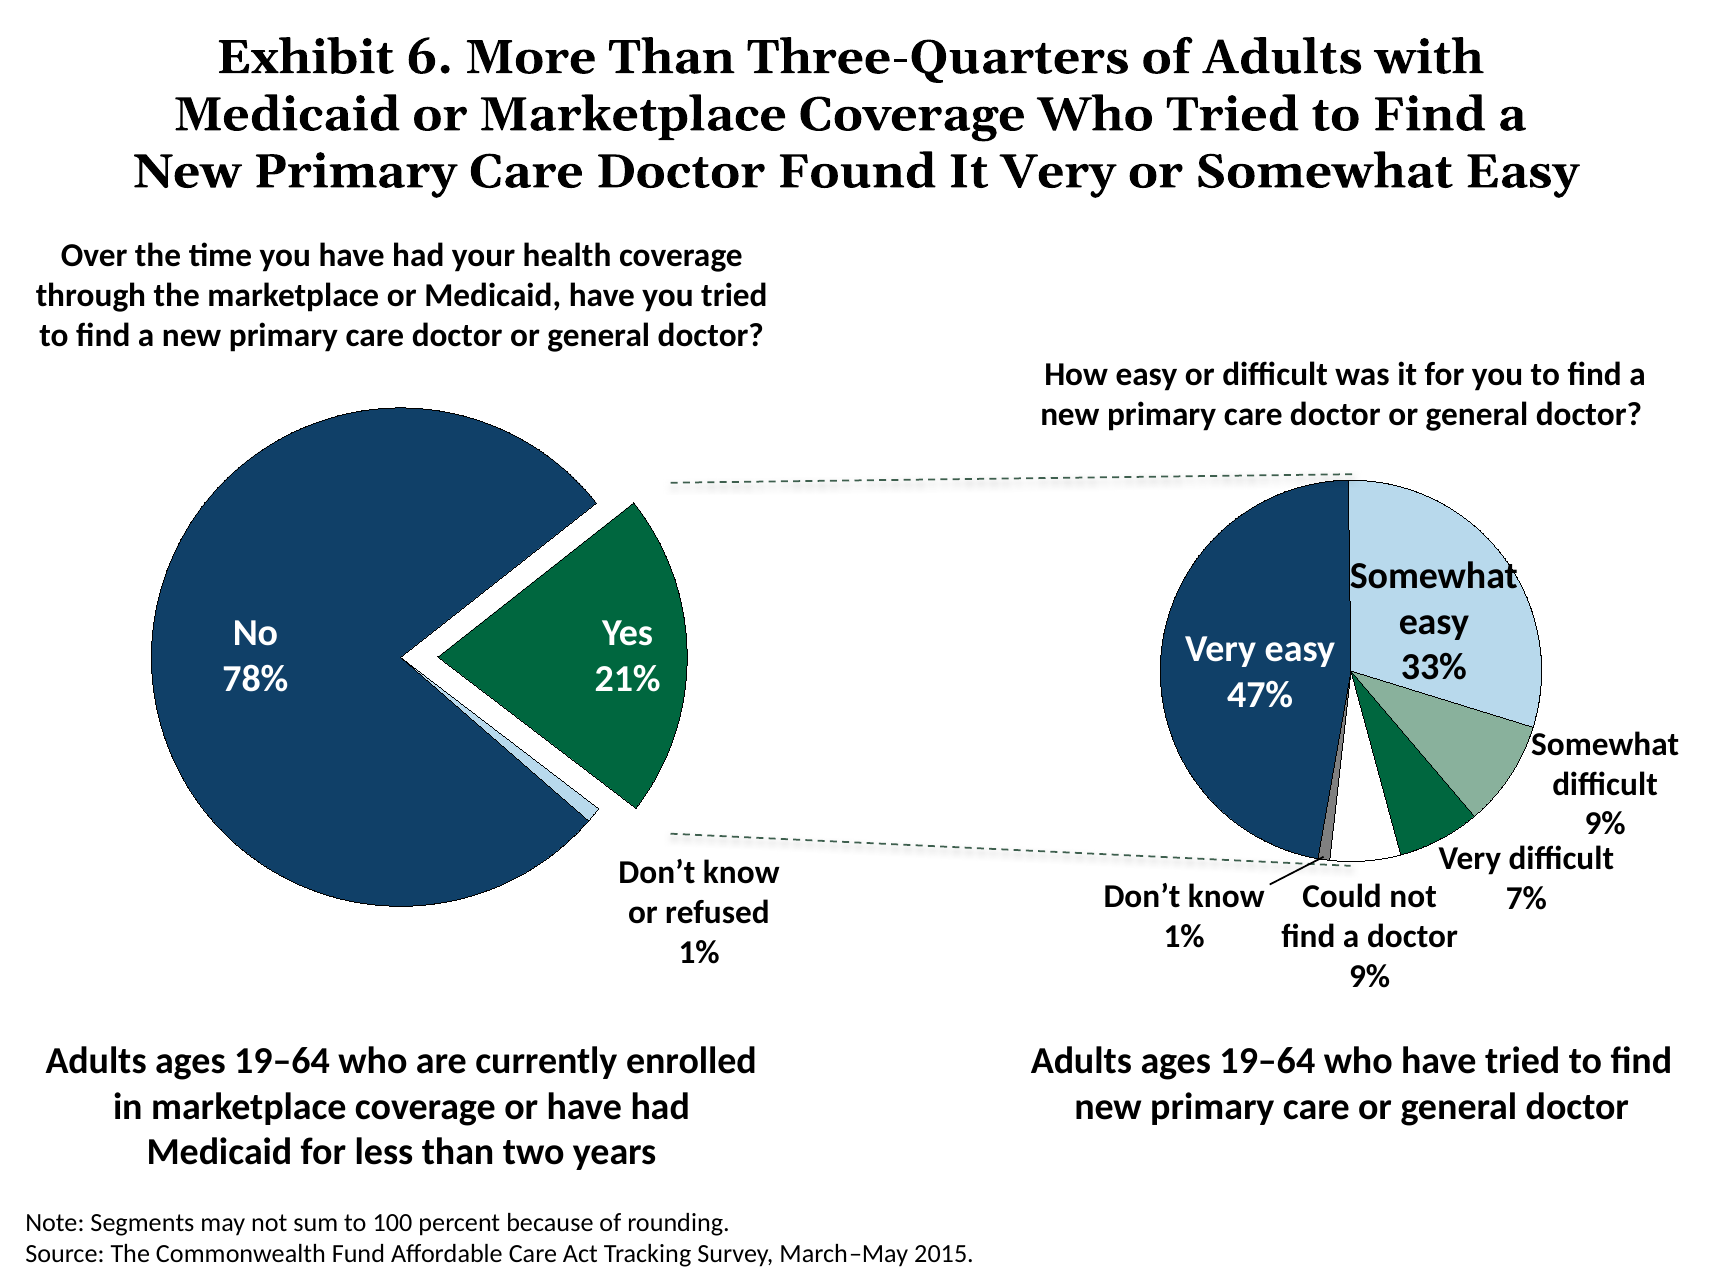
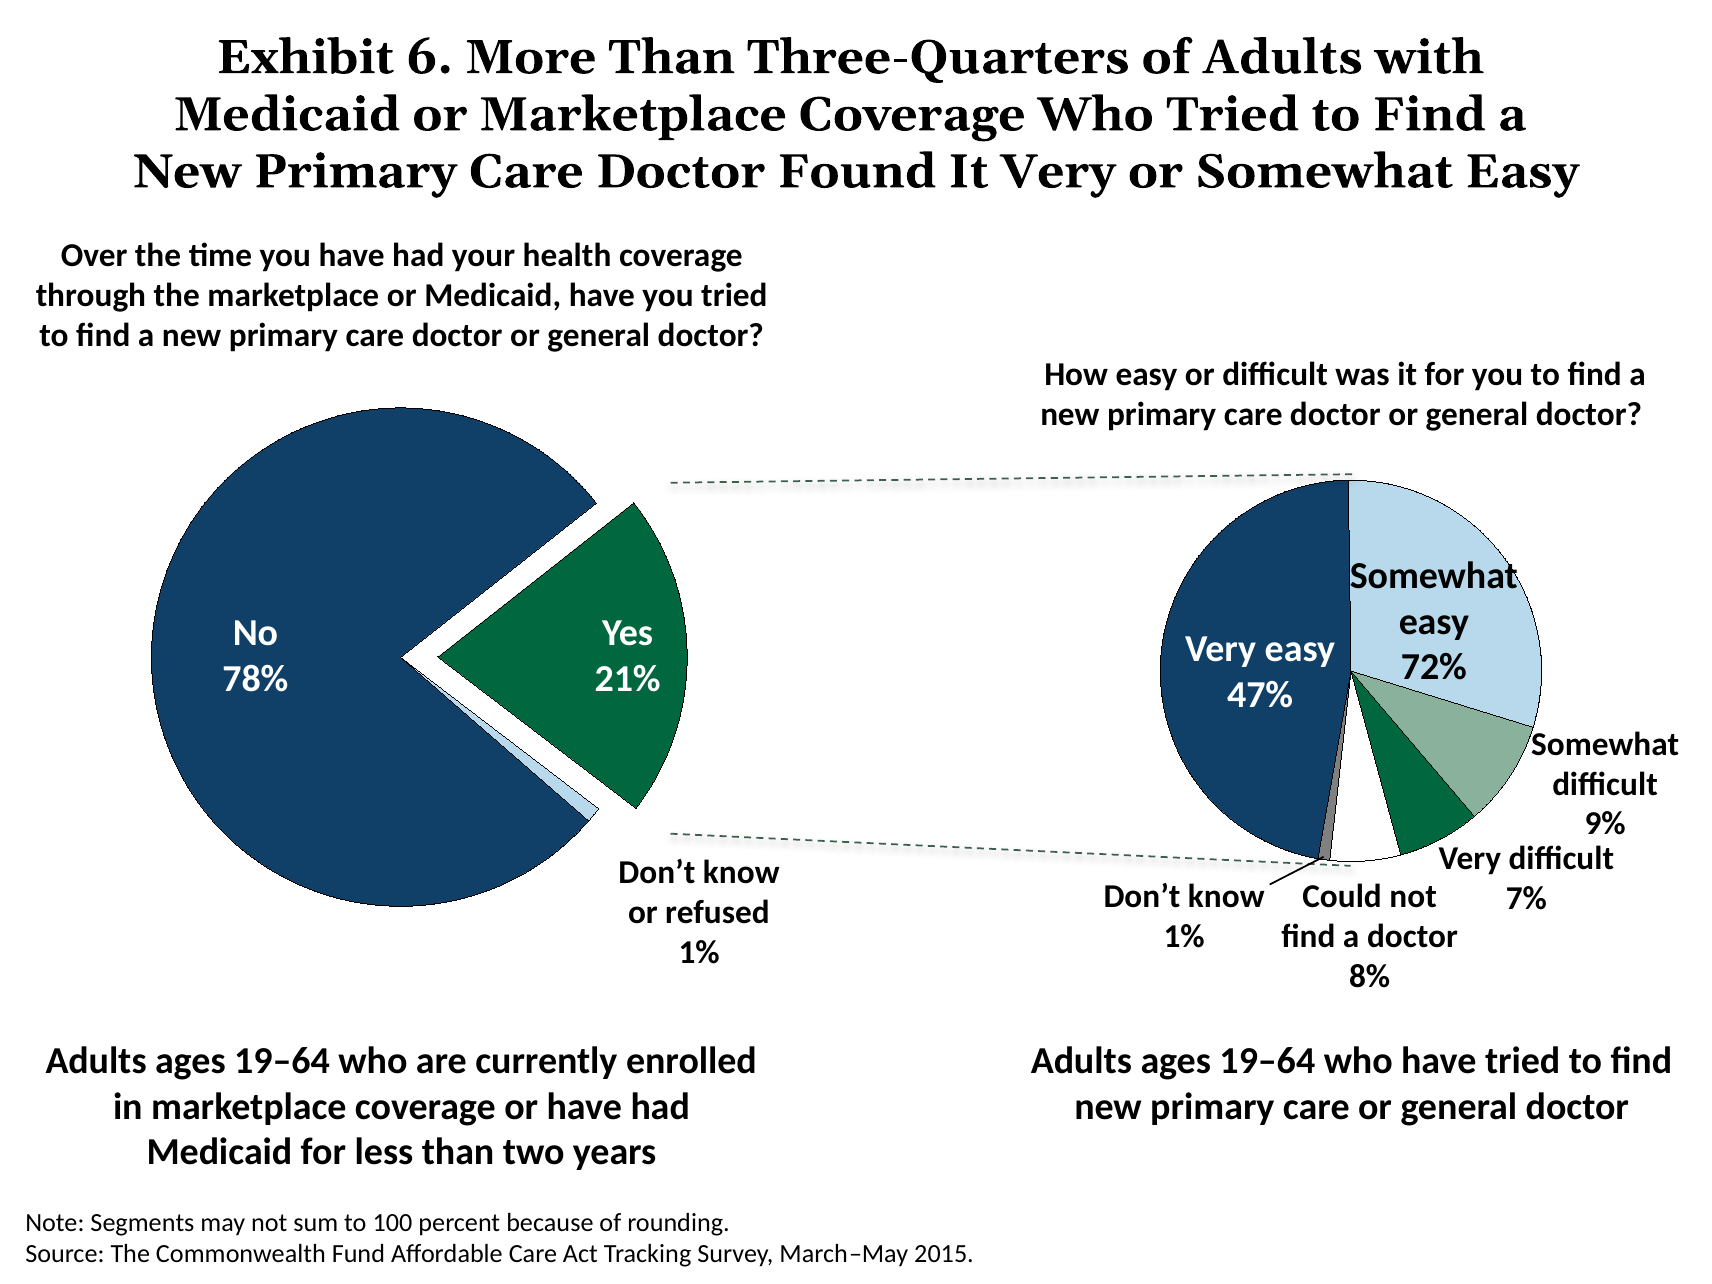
33%: 33% -> 72%
9% at (1370, 977): 9% -> 8%
